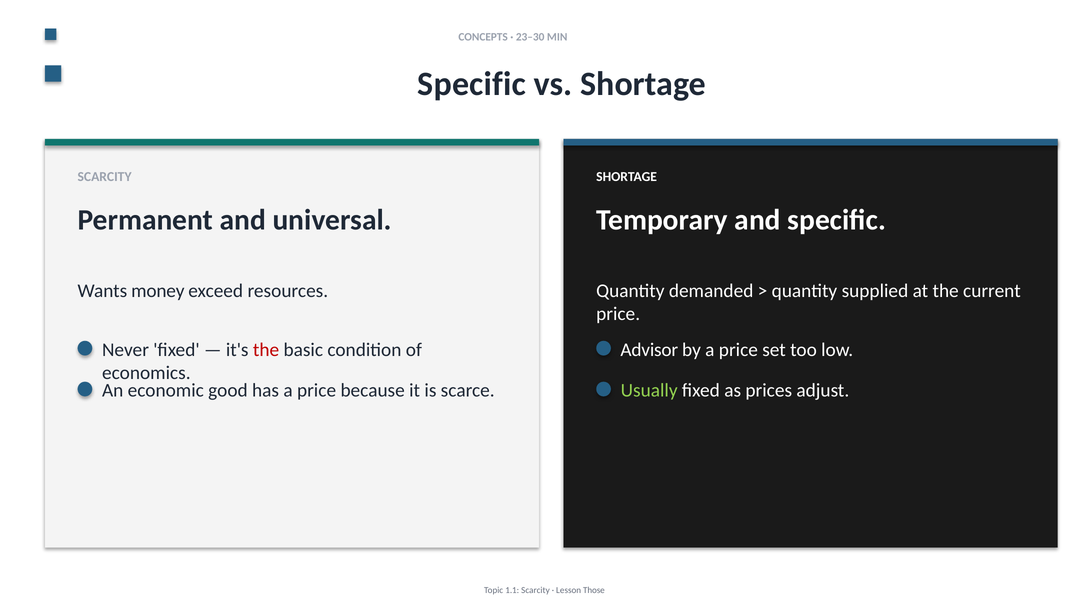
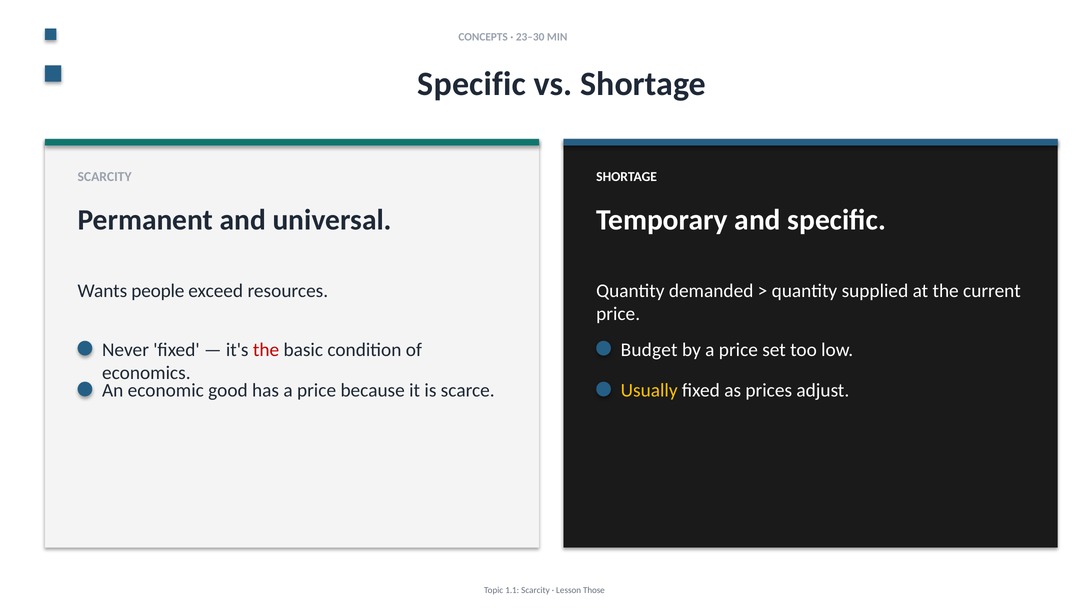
money: money -> people
Advisor: Advisor -> Budget
Usually colour: light green -> yellow
